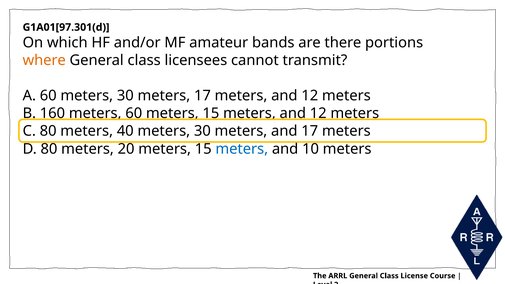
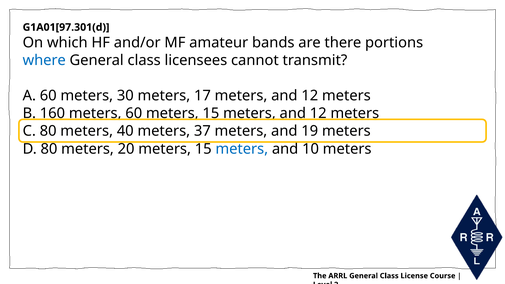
where colour: orange -> blue
40 meters 30: 30 -> 37
and 17: 17 -> 19
